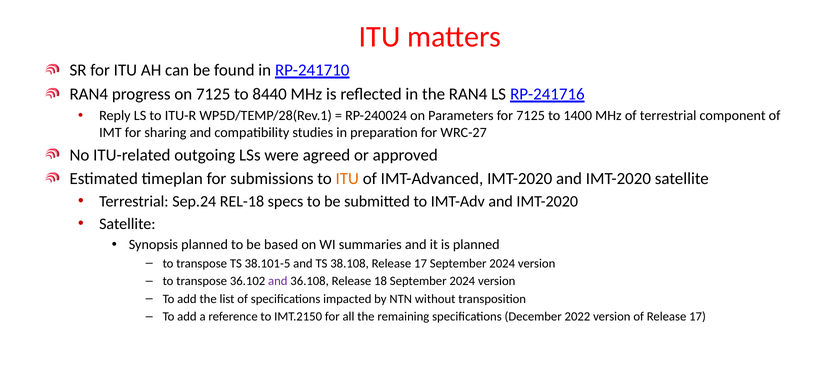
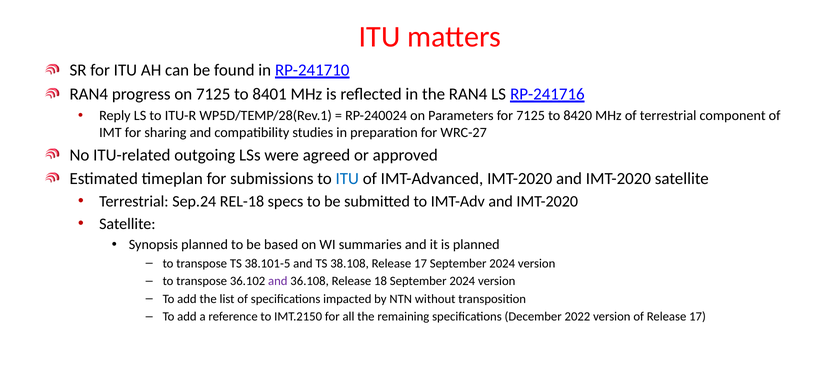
8440: 8440 -> 8401
1400: 1400 -> 8420
ITU at (347, 179) colour: orange -> blue
